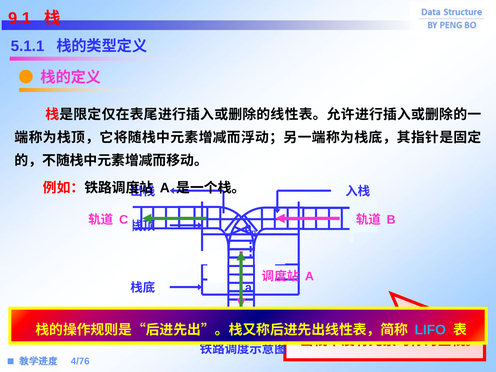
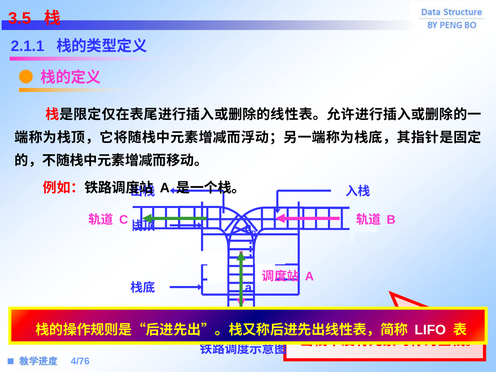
9.1: 9.1 -> 3.5
5.1.1: 5.1.1 -> 2.1.1
LIFO colour: light blue -> white
